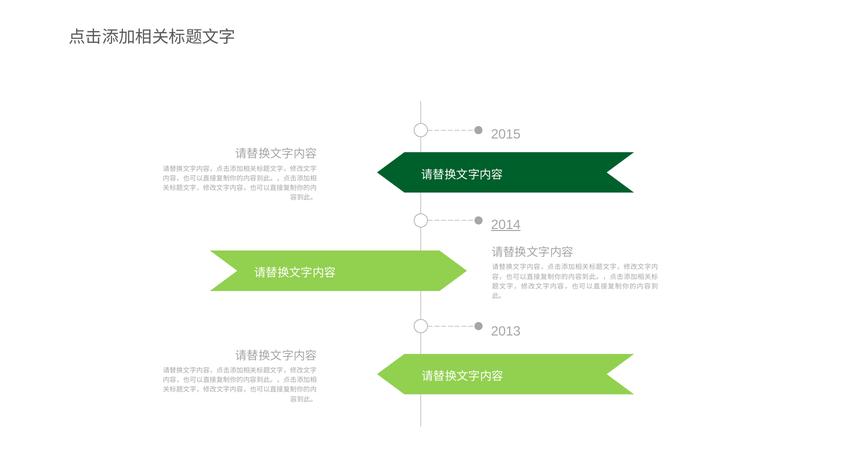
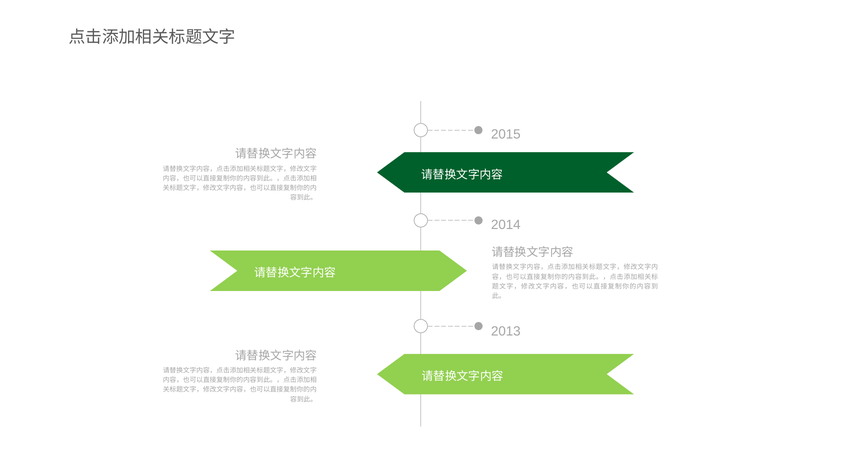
2014 underline: present -> none
